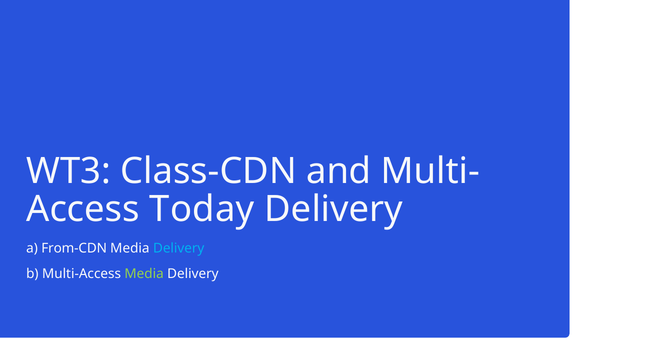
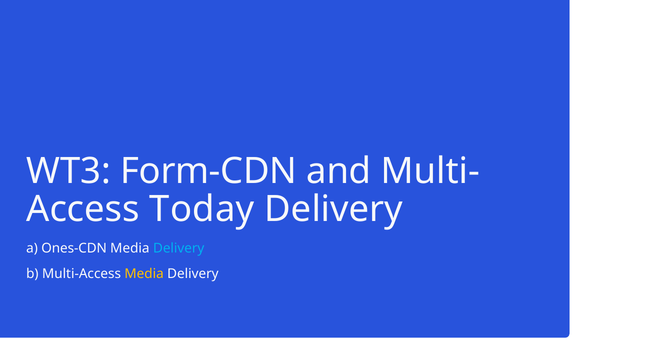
Class-CDN: Class-CDN -> Form-CDN
From-CDN: From-CDN -> Ones-CDN
Media at (144, 274) colour: light green -> yellow
